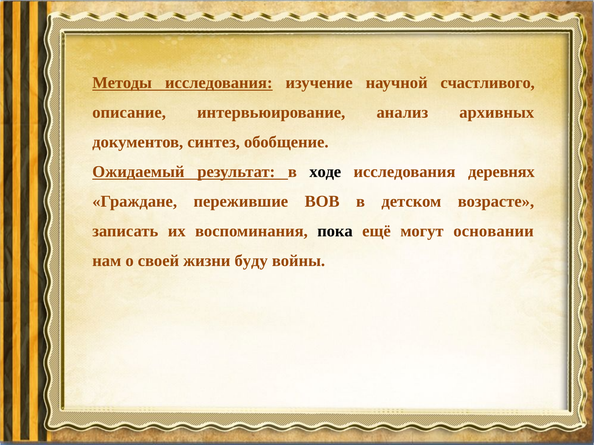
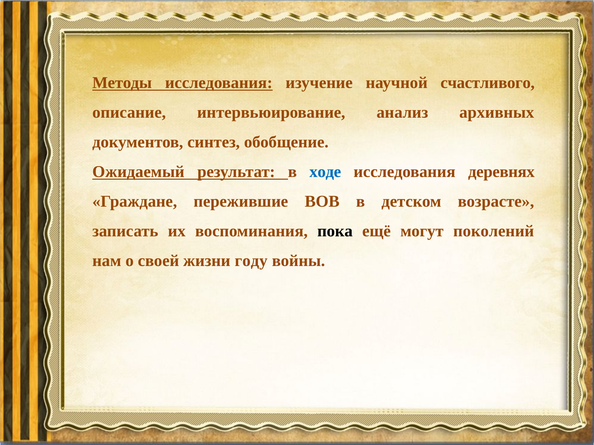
ходе colour: black -> blue
основании: основании -> поколений
буду: буду -> году
